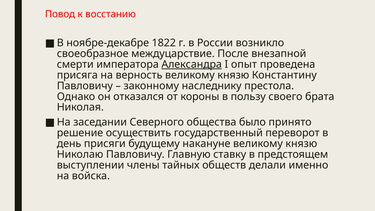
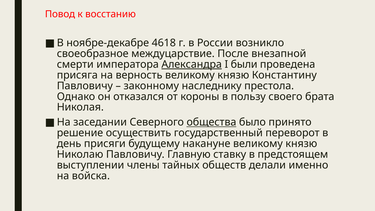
1822: 1822 -> 4618
опыт: опыт -> были
общества underline: none -> present
